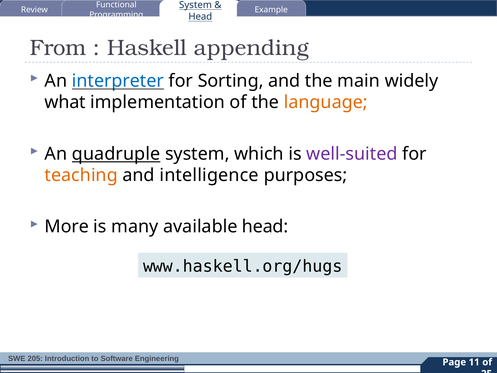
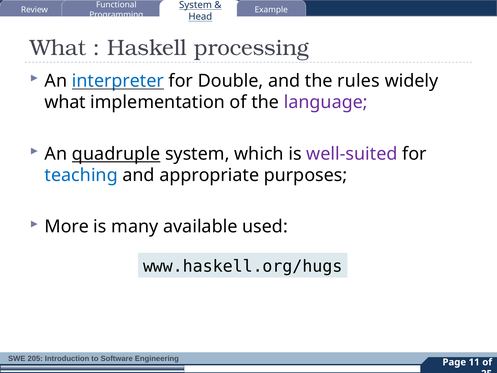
From at (58, 48): From -> What
appending: appending -> processing
Sorting: Sorting -> Double
main: main -> rules
language colour: orange -> purple
teaching colour: orange -> blue
intelligence: intelligence -> appropriate
available head: head -> used
